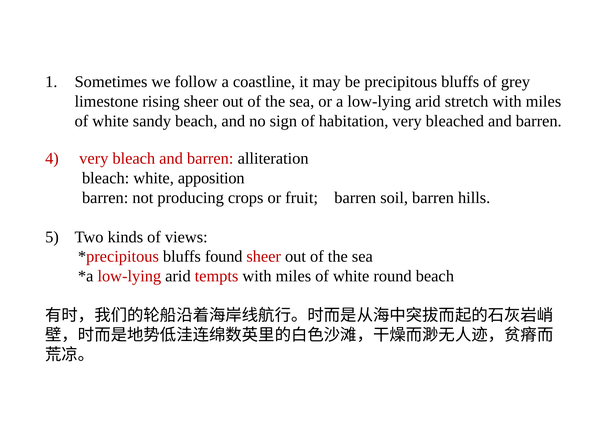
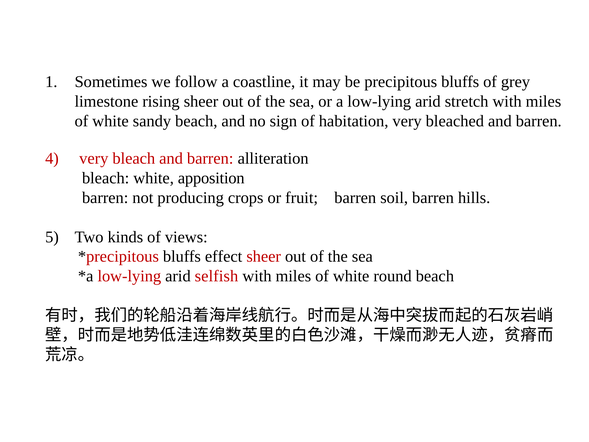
found: found -> effect
tempts: tempts -> selfish
